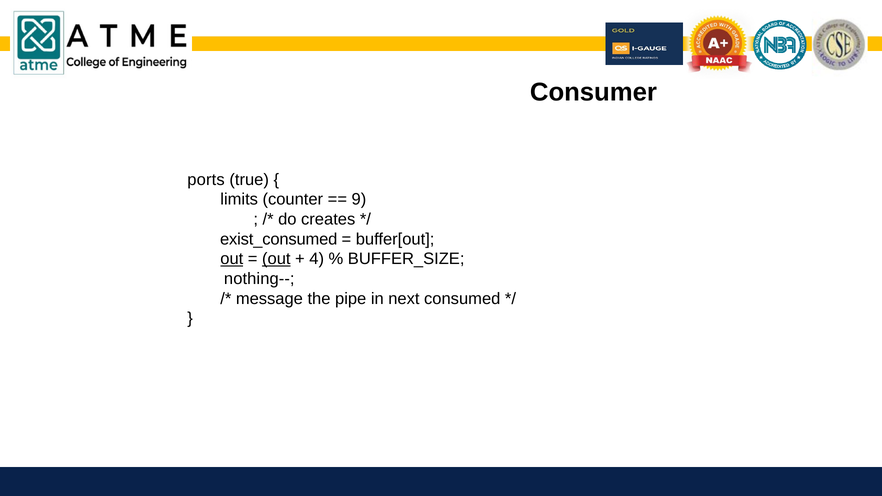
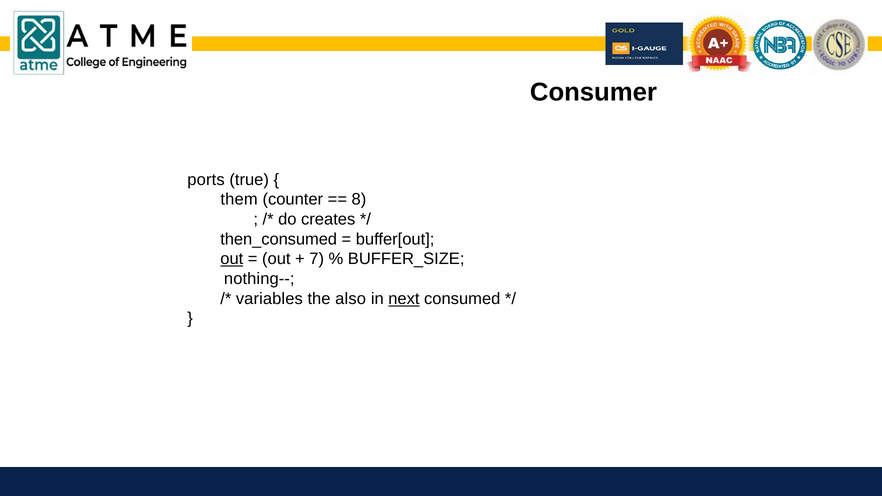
limits: limits -> them
9: 9 -> 8
exist_consumed: exist_consumed -> then_consumed
out at (276, 259) underline: present -> none
4: 4 -> 7
message: message -> variables
pipe: pipe -> also
next underline: none -> present
